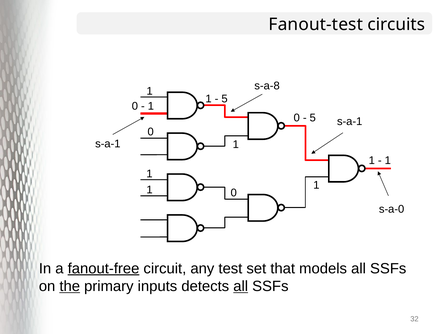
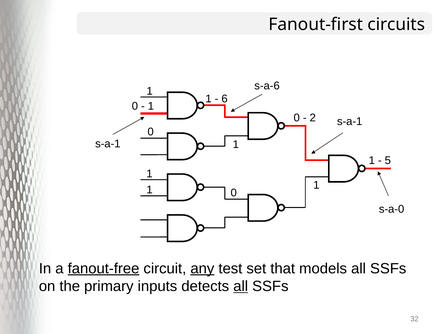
Fanout-test: Fanout-test -> Fanout-first
s-a-8: s-a-8 -> s-a-6
5 at (225, 99): 5 -> 6
5 at (313, 118): 5 -> 2
1 at (388, 160): 1 -> 5
any underline: none -> present
the underline: present -> none
